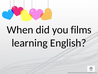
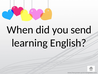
films: films -> send
